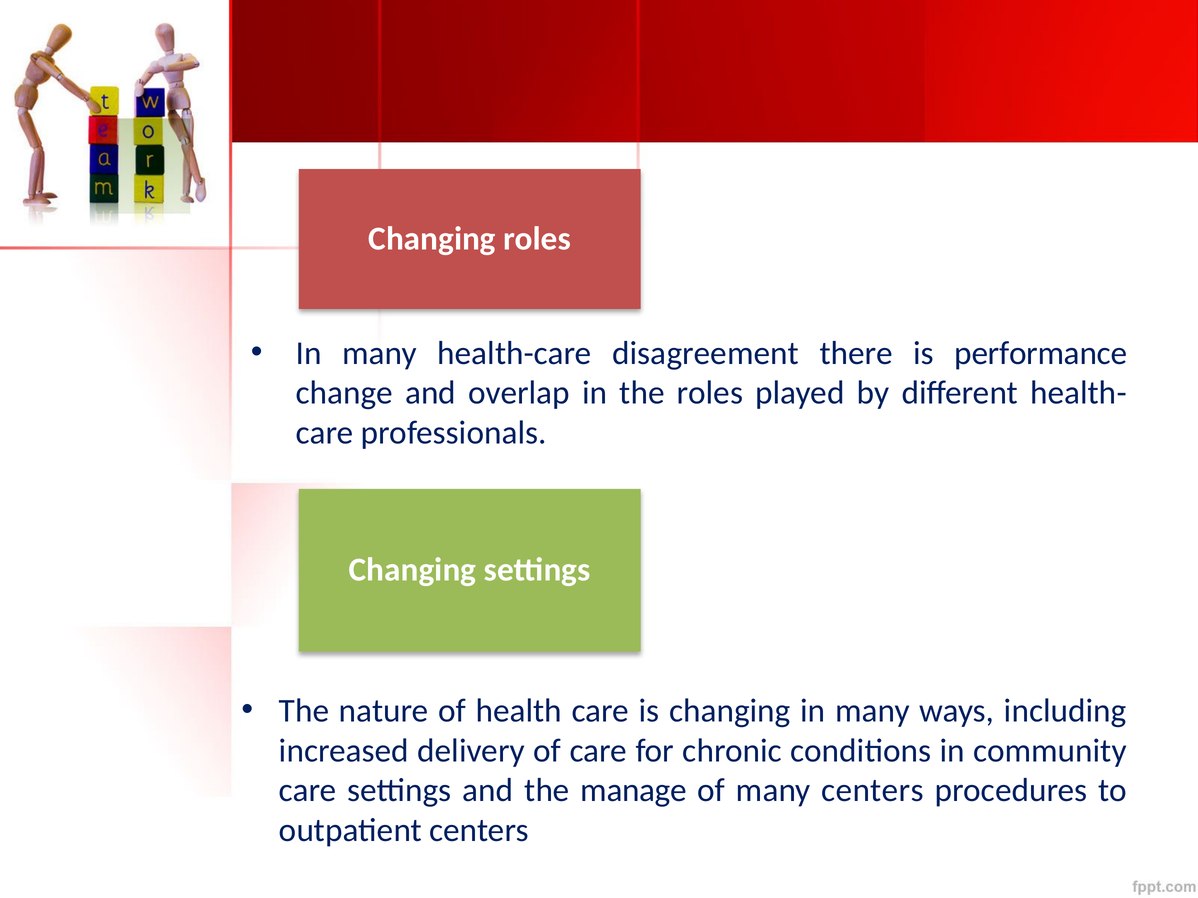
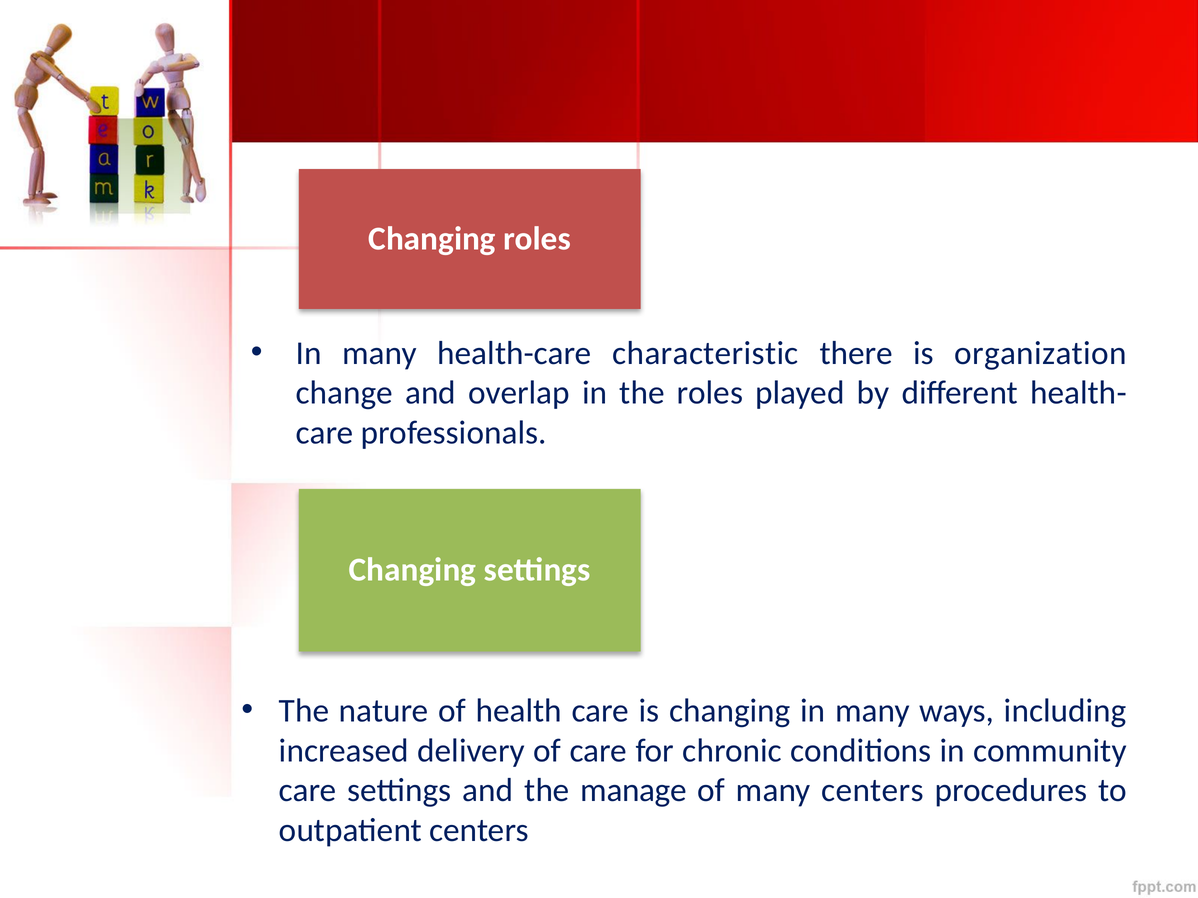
disagreement: disagreement -> characteristic
performance: performance -> organization
